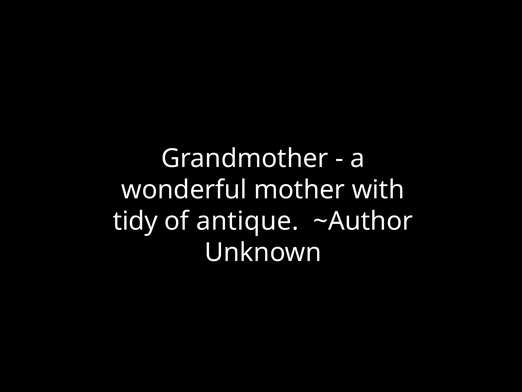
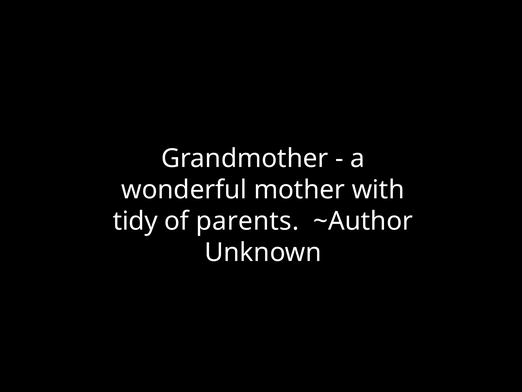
antique: antique -> parents
